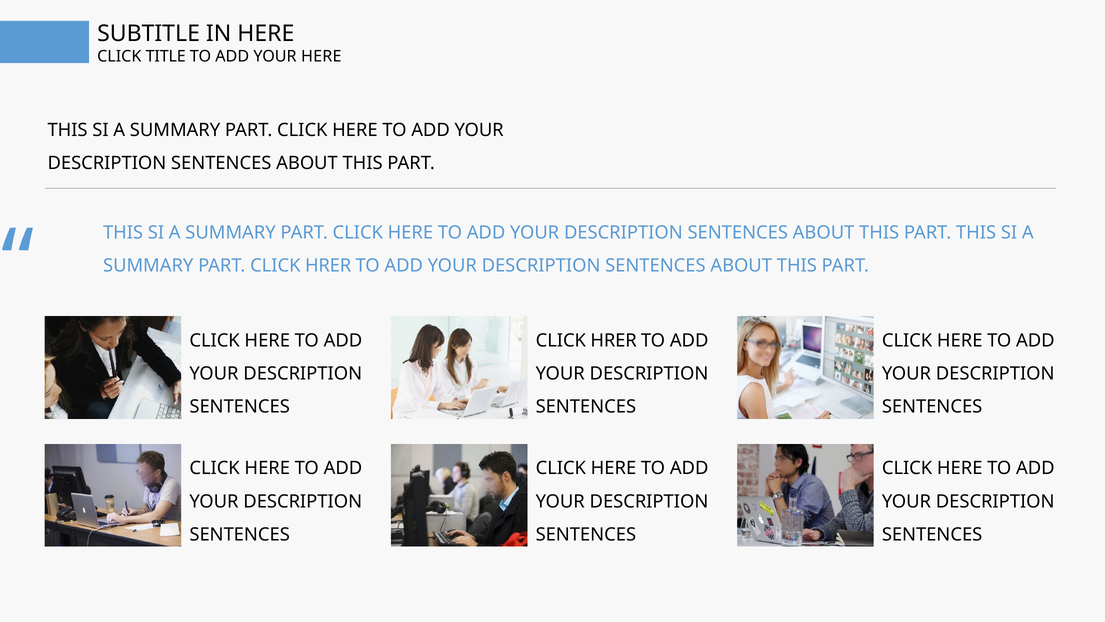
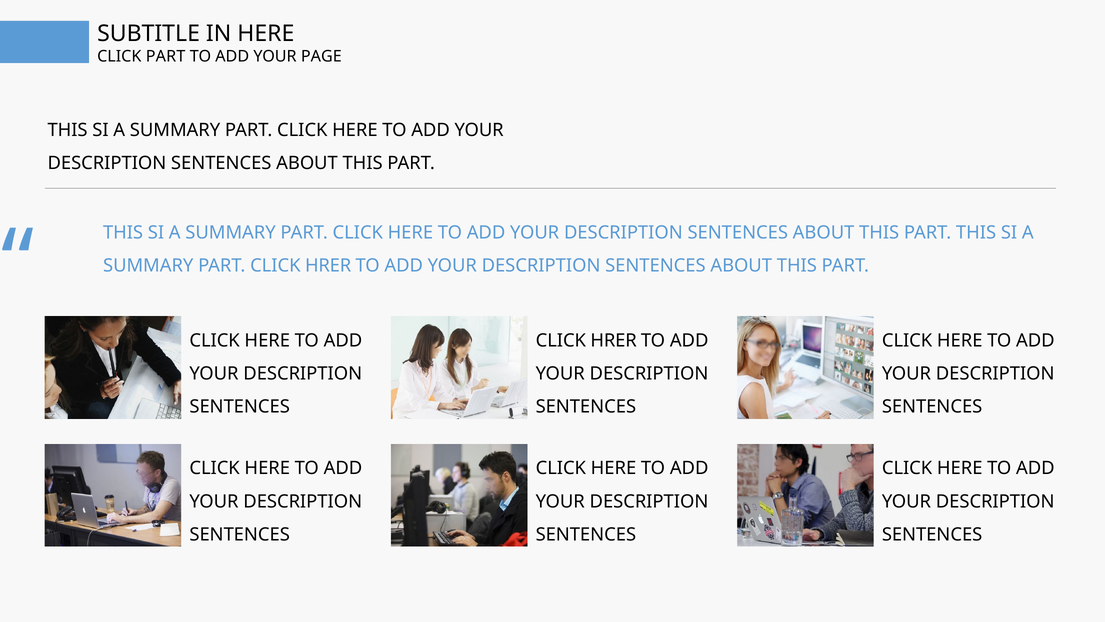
CLICK TITLE: TITLE -> PART
YOUR HERE: HERE -> PAGE
